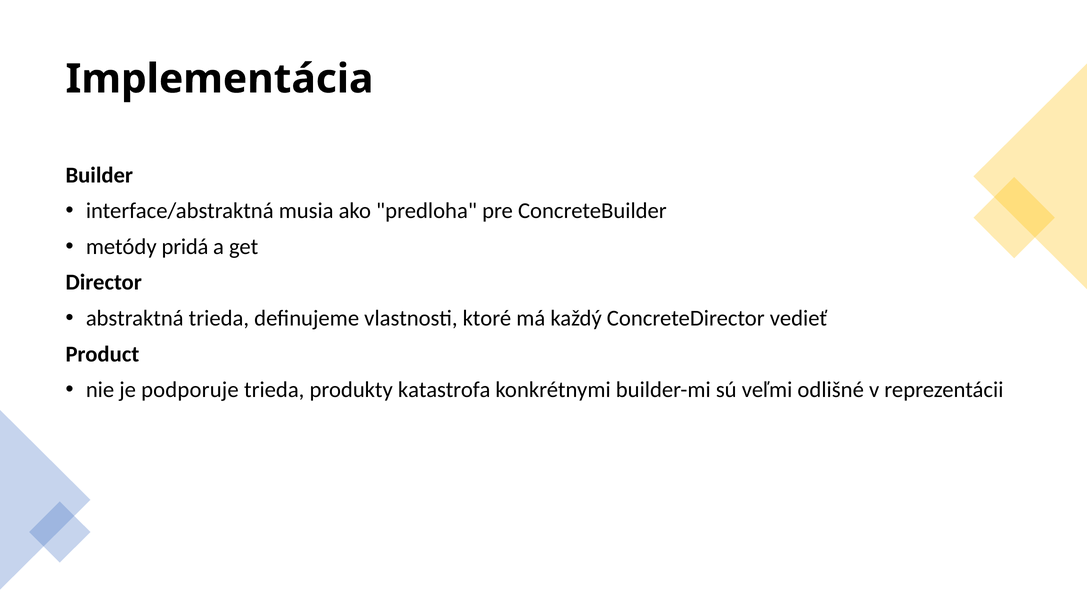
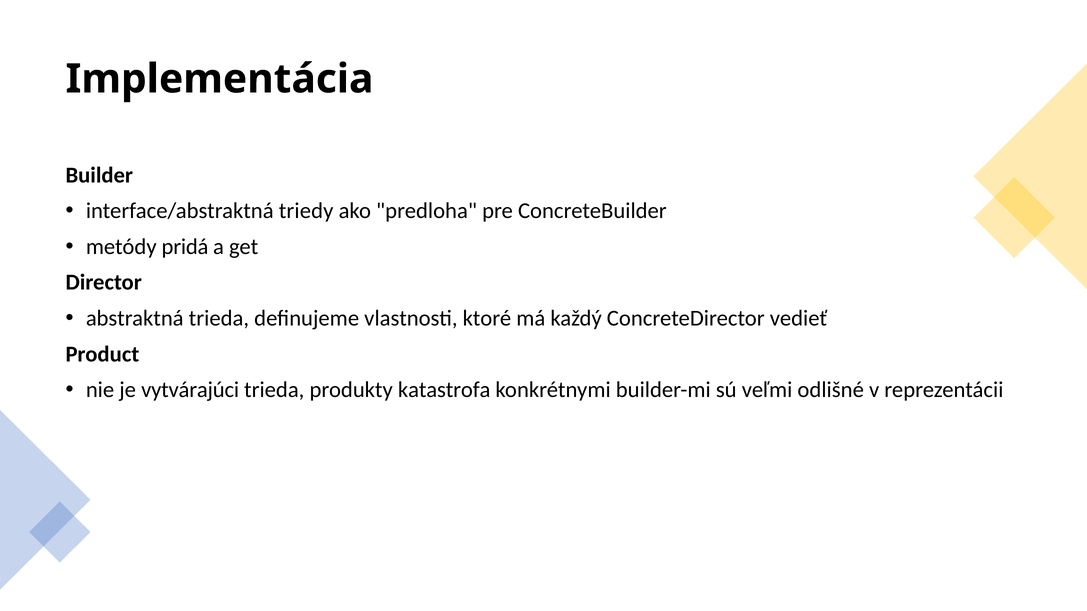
musia: musia -> triedy
podporuje: podporuje -> vytvárajúci
